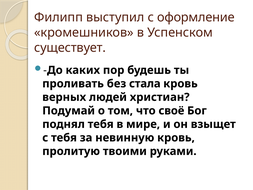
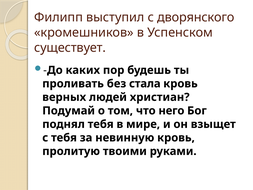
оформление: оформление -> дворянского
своё: своё -> него
